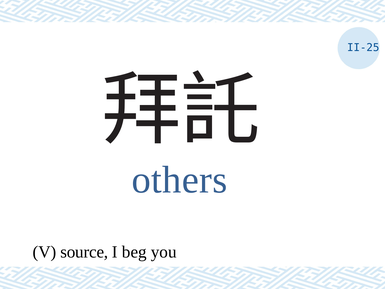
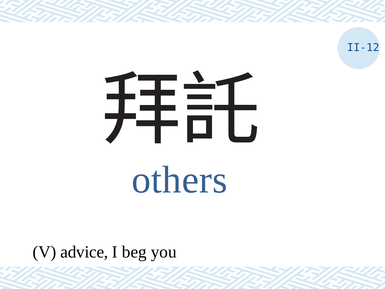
II-25: II-25 -> II-12
source: source -> advice
